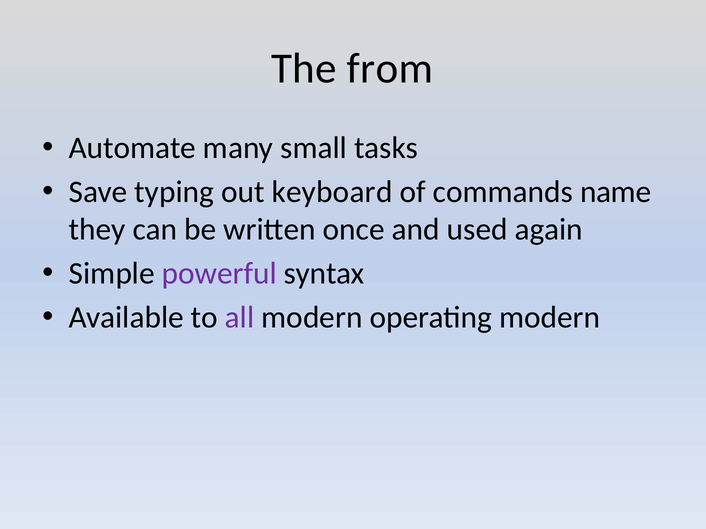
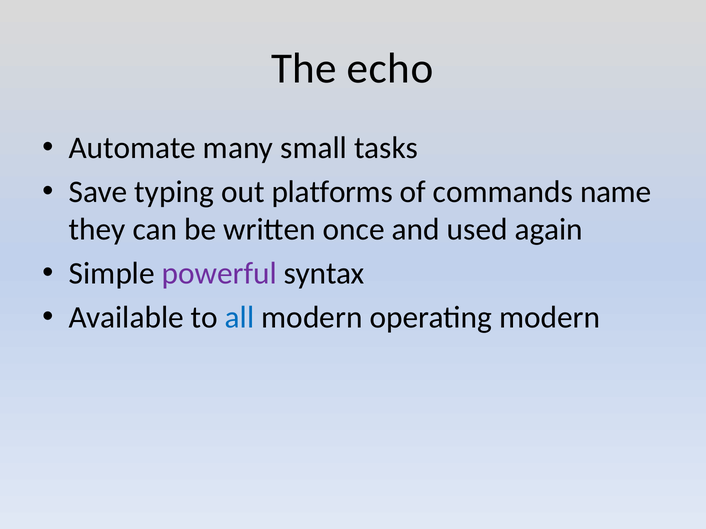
from: from -> echo
keyboard: keyboard -> platforms
all colour: purple -> blue
